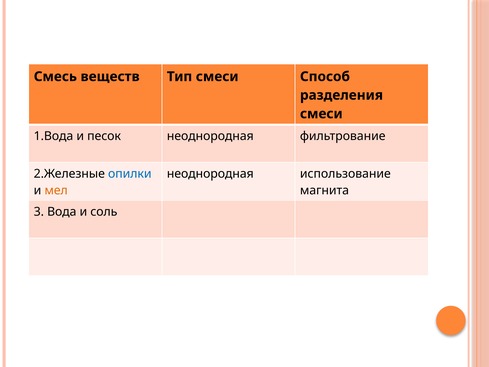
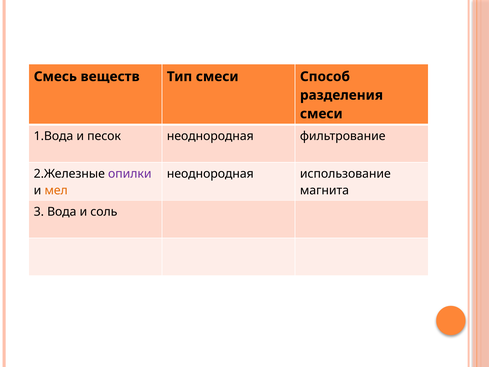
опилки colour: blue -> purple
